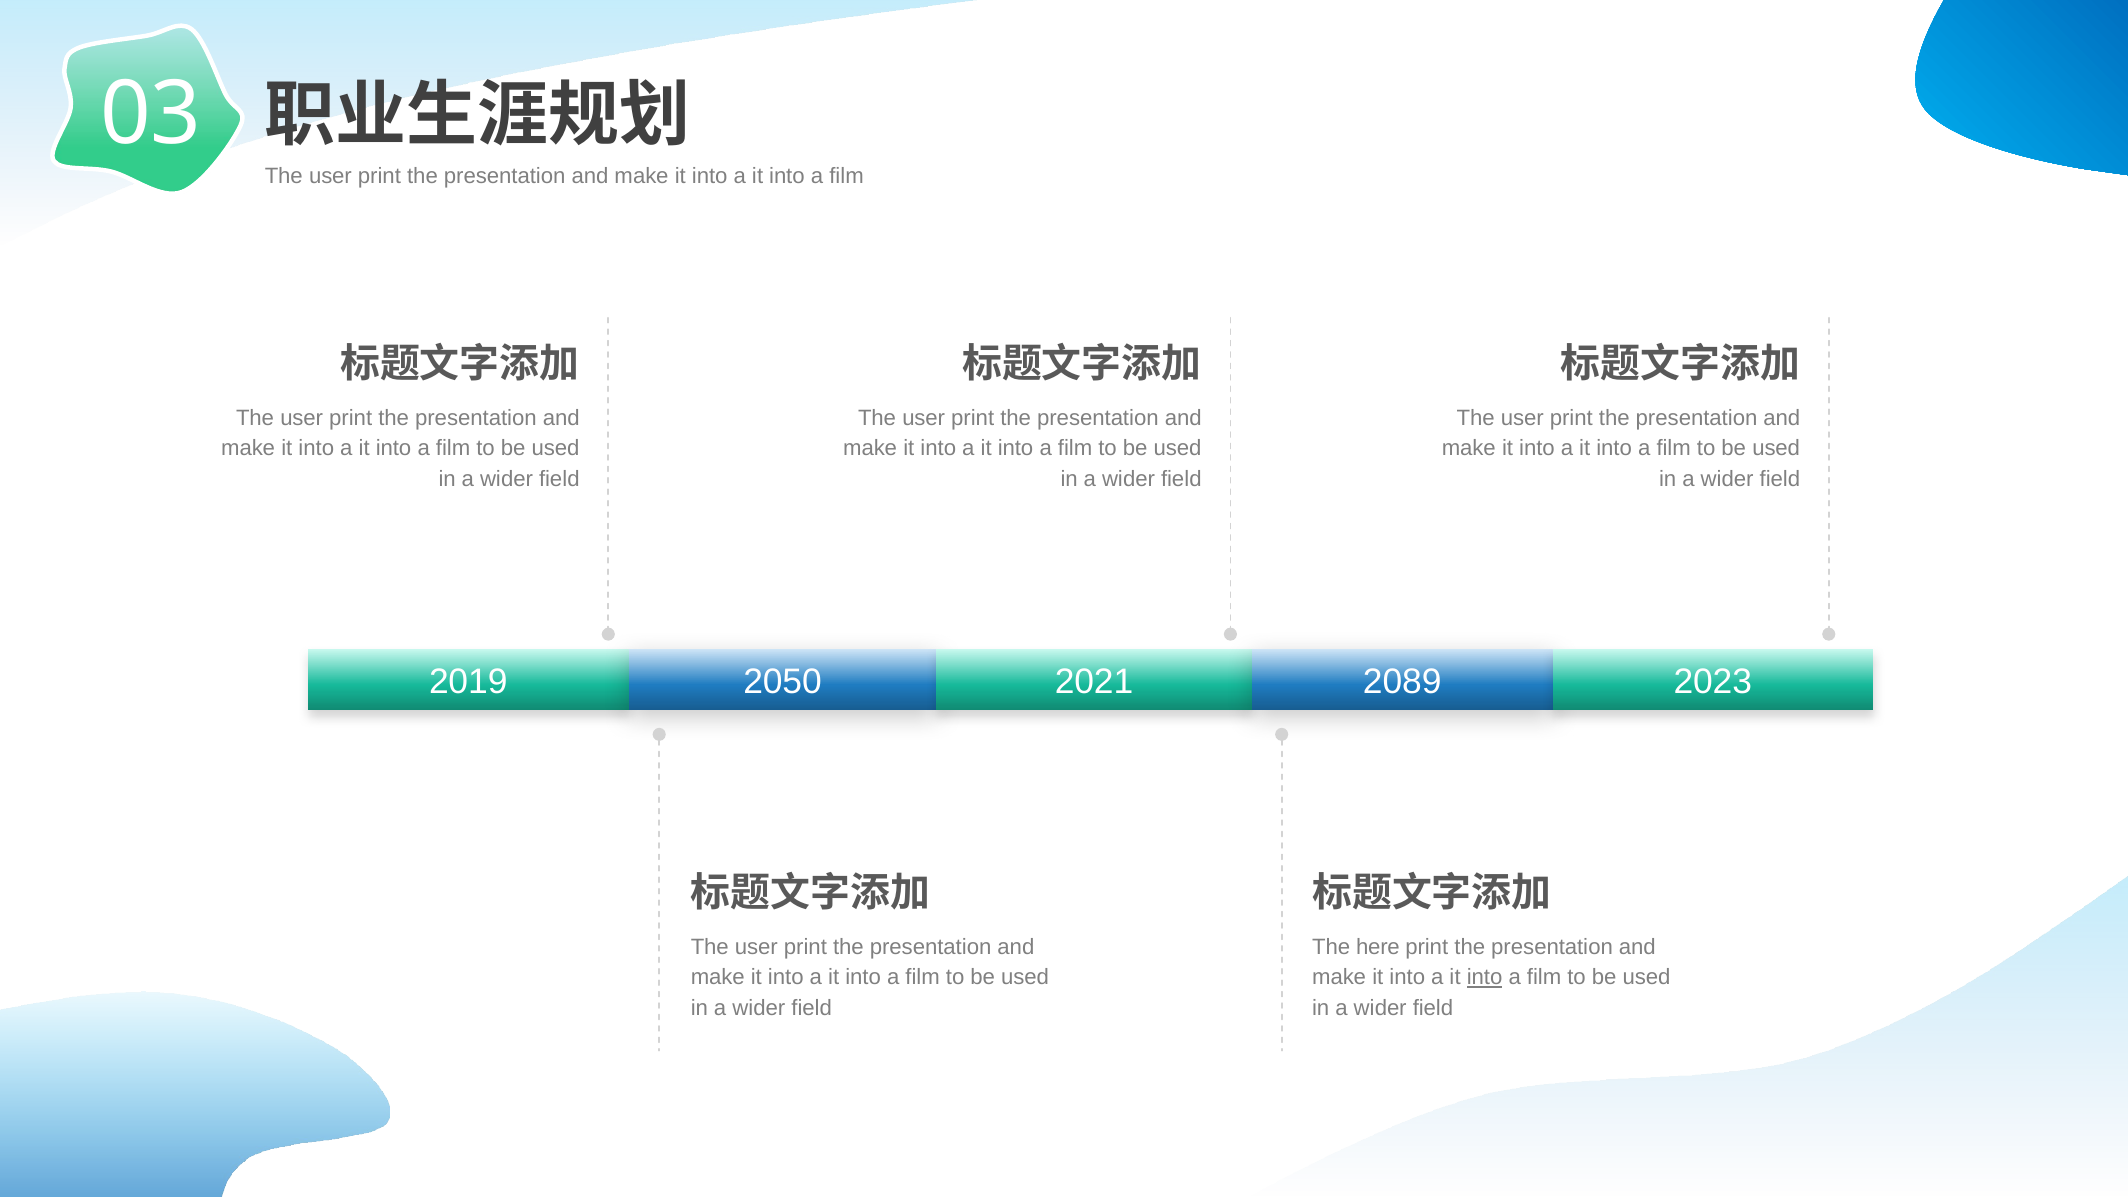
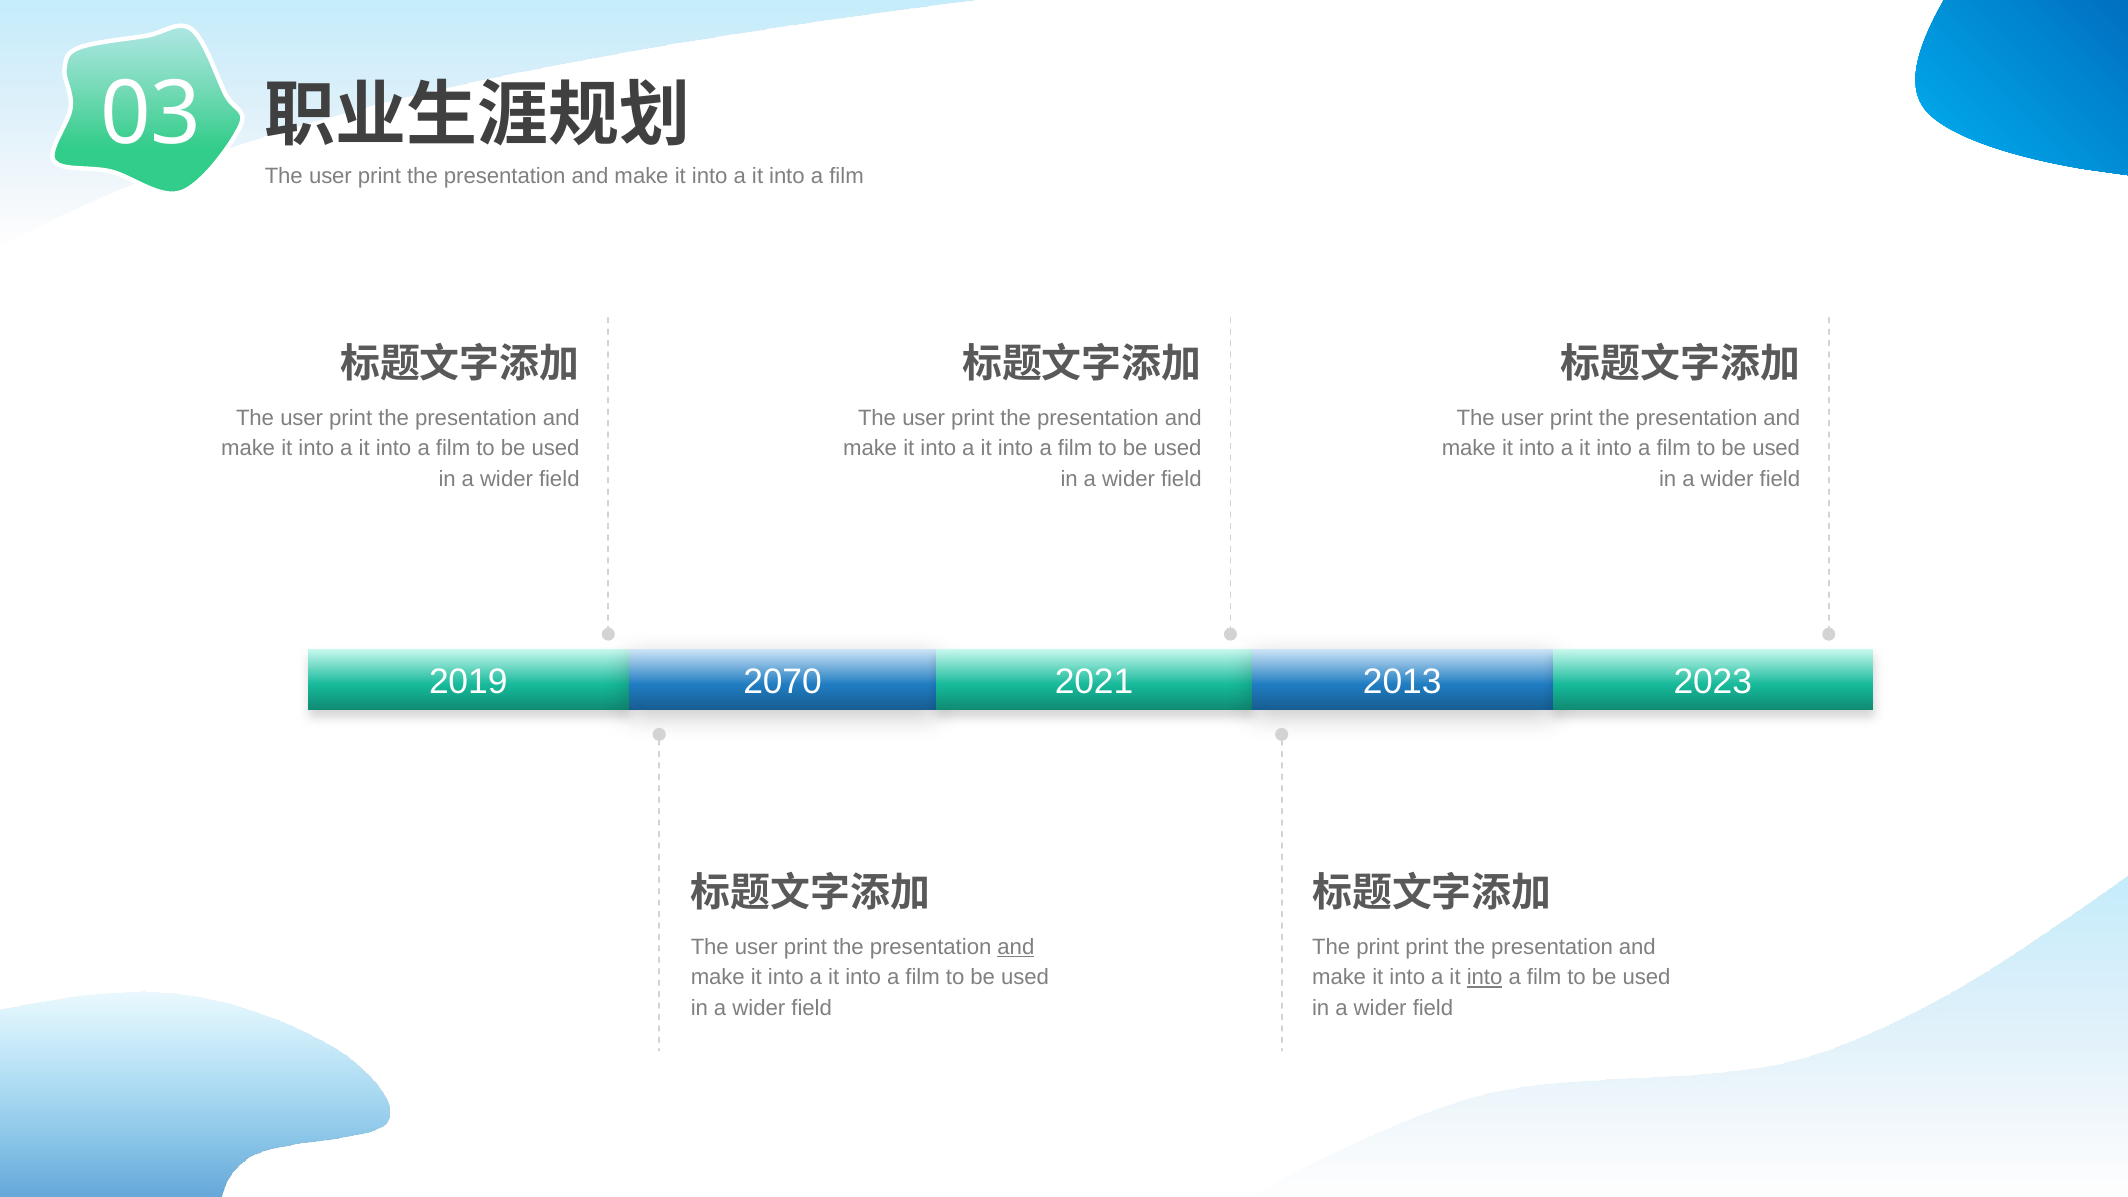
2050: 2050 -> 2070
2089: 2089 -> 2013
and at (1016, 947) underline: none -> present
The here: here -> print
